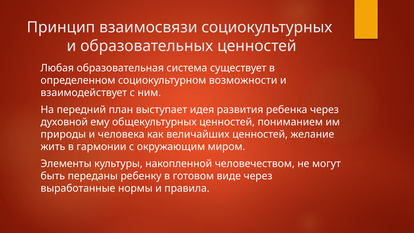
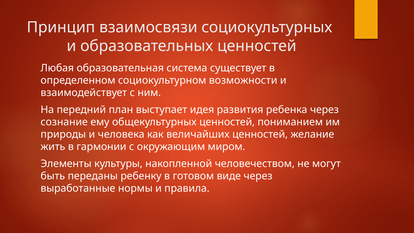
духовной: духовной -> сознание
